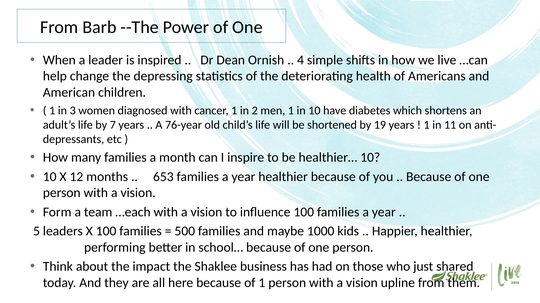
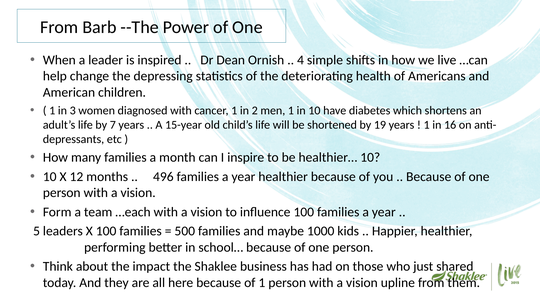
76-year: 76-year -> 15-year
11: 11 -> 16
653: 653 -> 496
